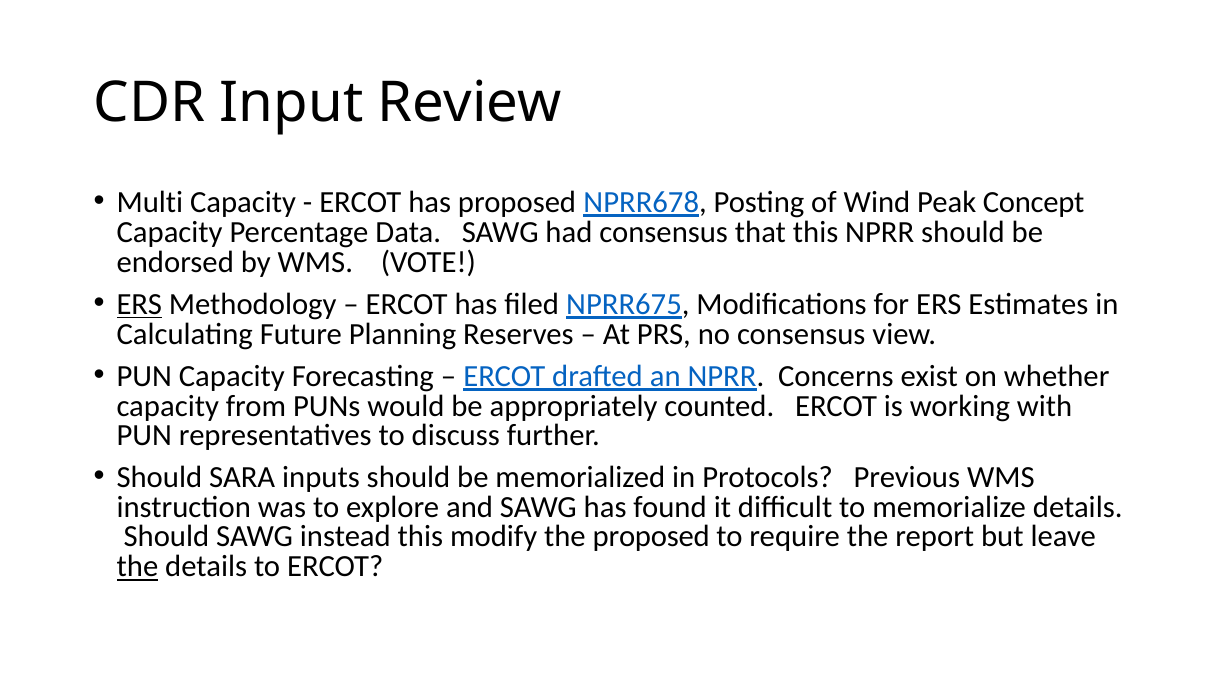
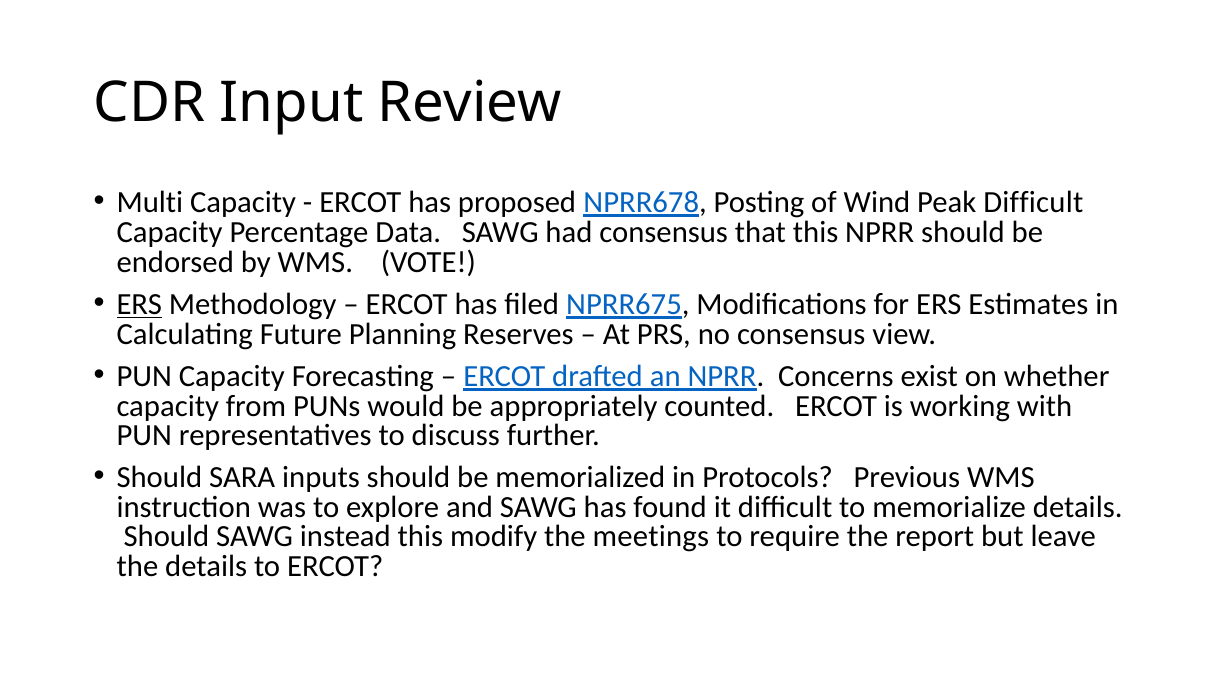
Peak Concept: Concept -> Difficult
the proposed: proposed -> meetings
the at (137, 566) underline: present -> none
